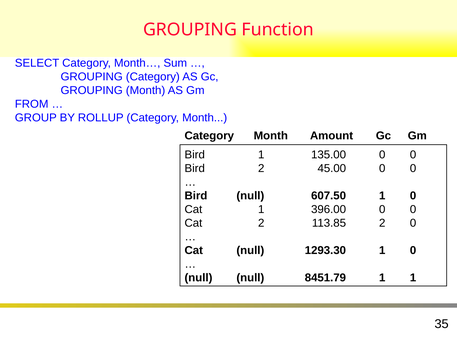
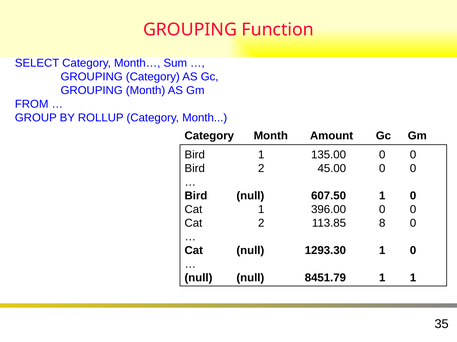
113.85 2: 2 -> 8
